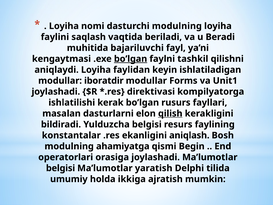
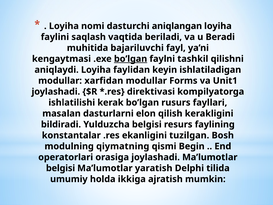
dasturchi modulning: modulning -> aniqlangan
iboratdir: iboratdir -> xarfidan
qilish underline: present -> none
aniqlash: aniqlash -> tuzilgan
ahamiyatga: ahamiyatga -> qiymatning
